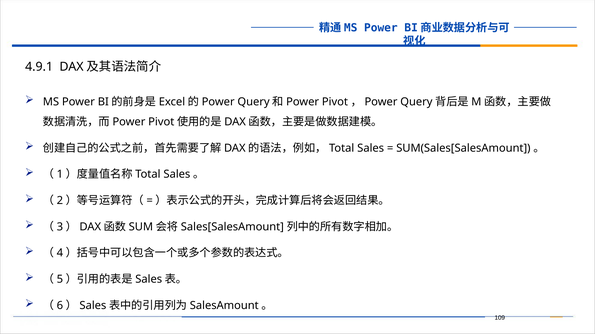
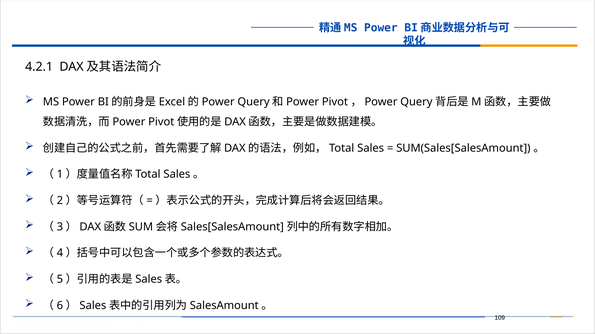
4.9.1: 4.9.1 -> 4.2.1
